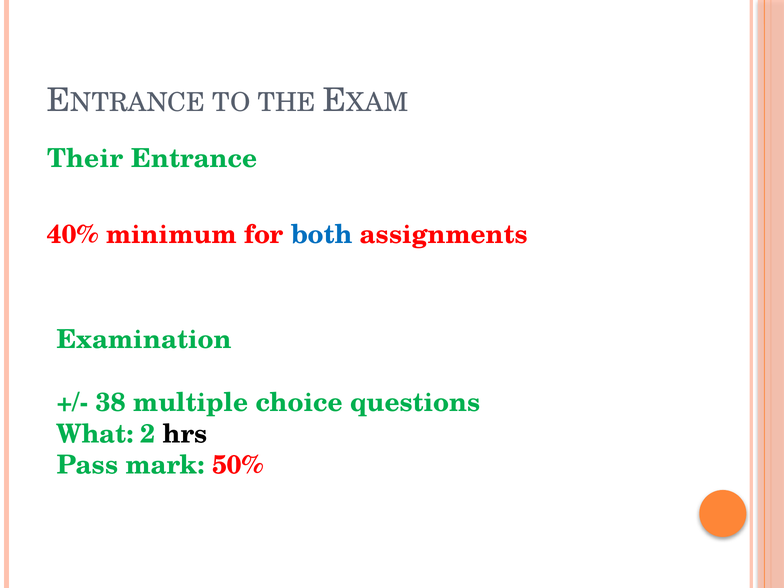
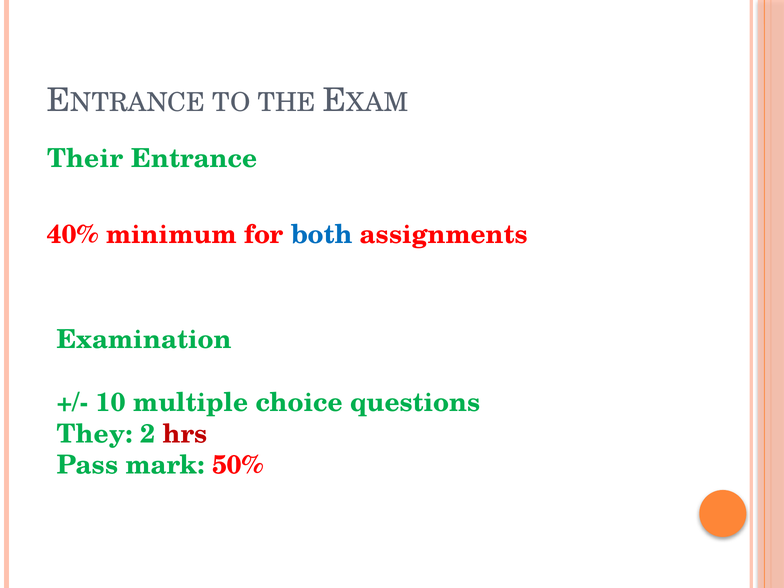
38: 38 -> 10
What: What -> They
hrs colour: black -> red
